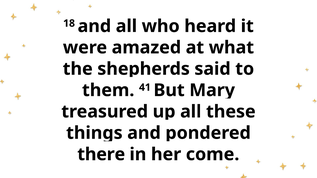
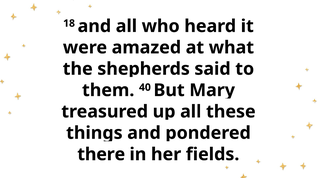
41: 41 -> 40
come: come -> fields
